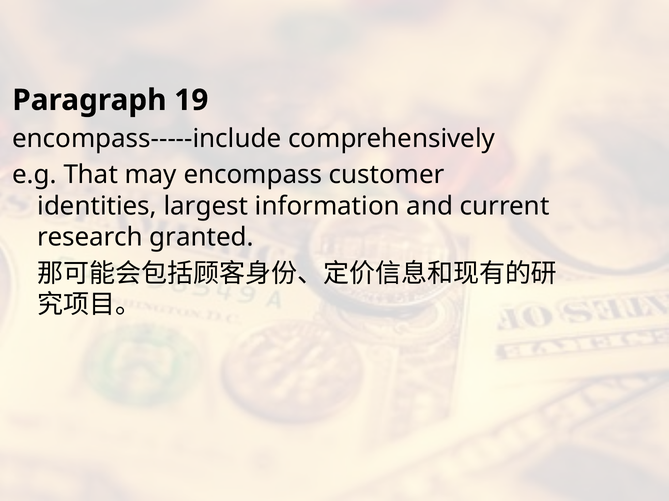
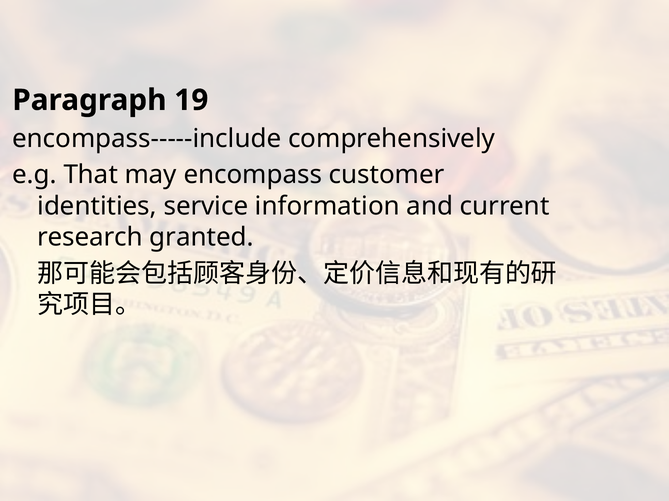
largest: largest -> service
